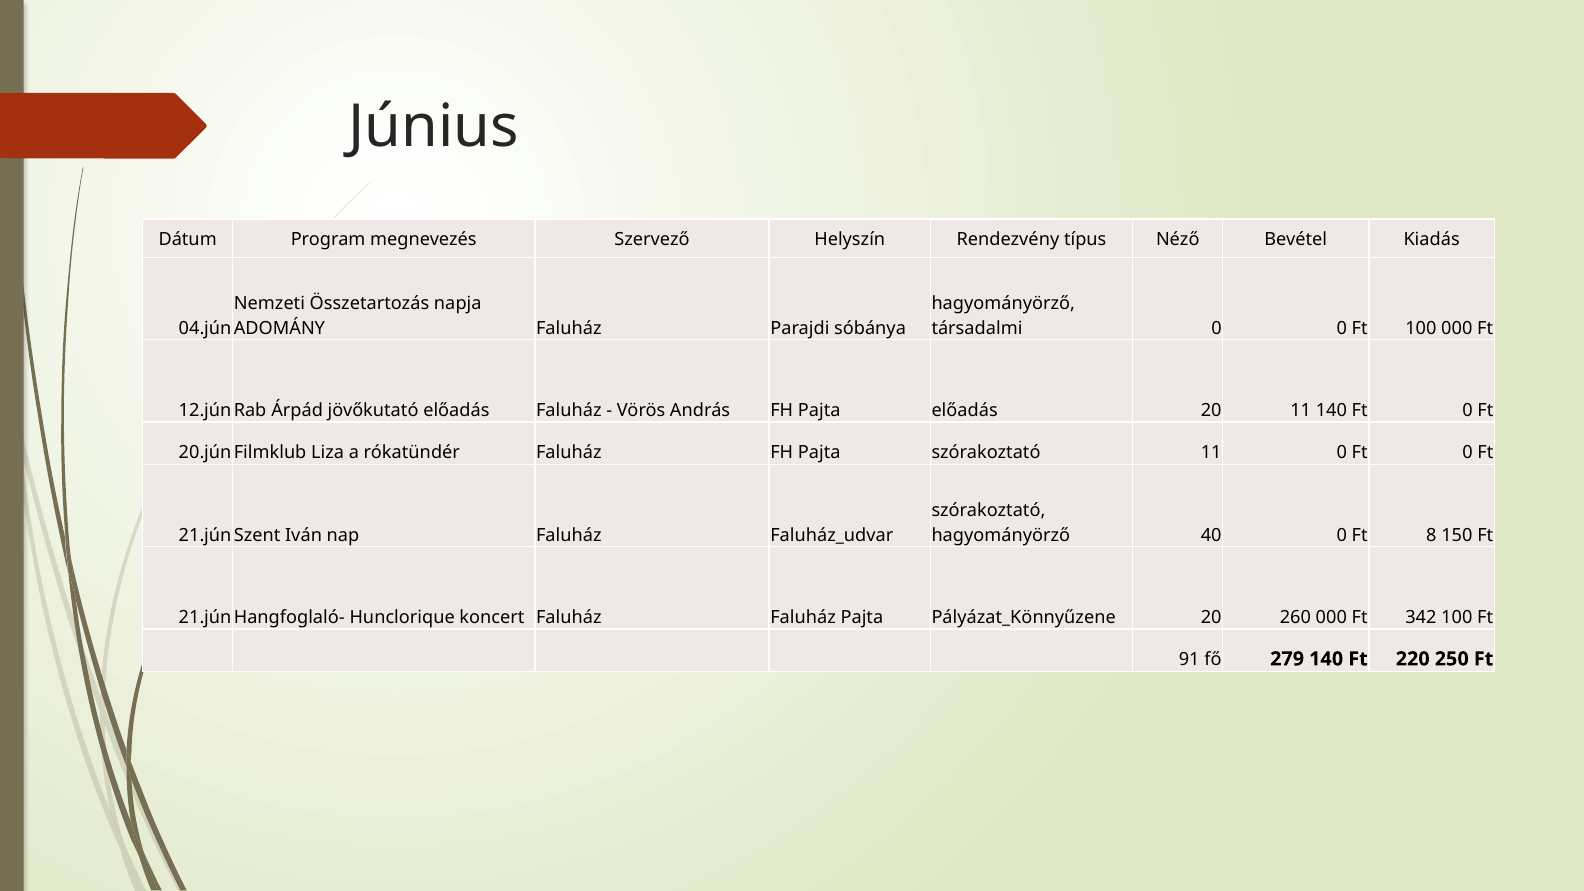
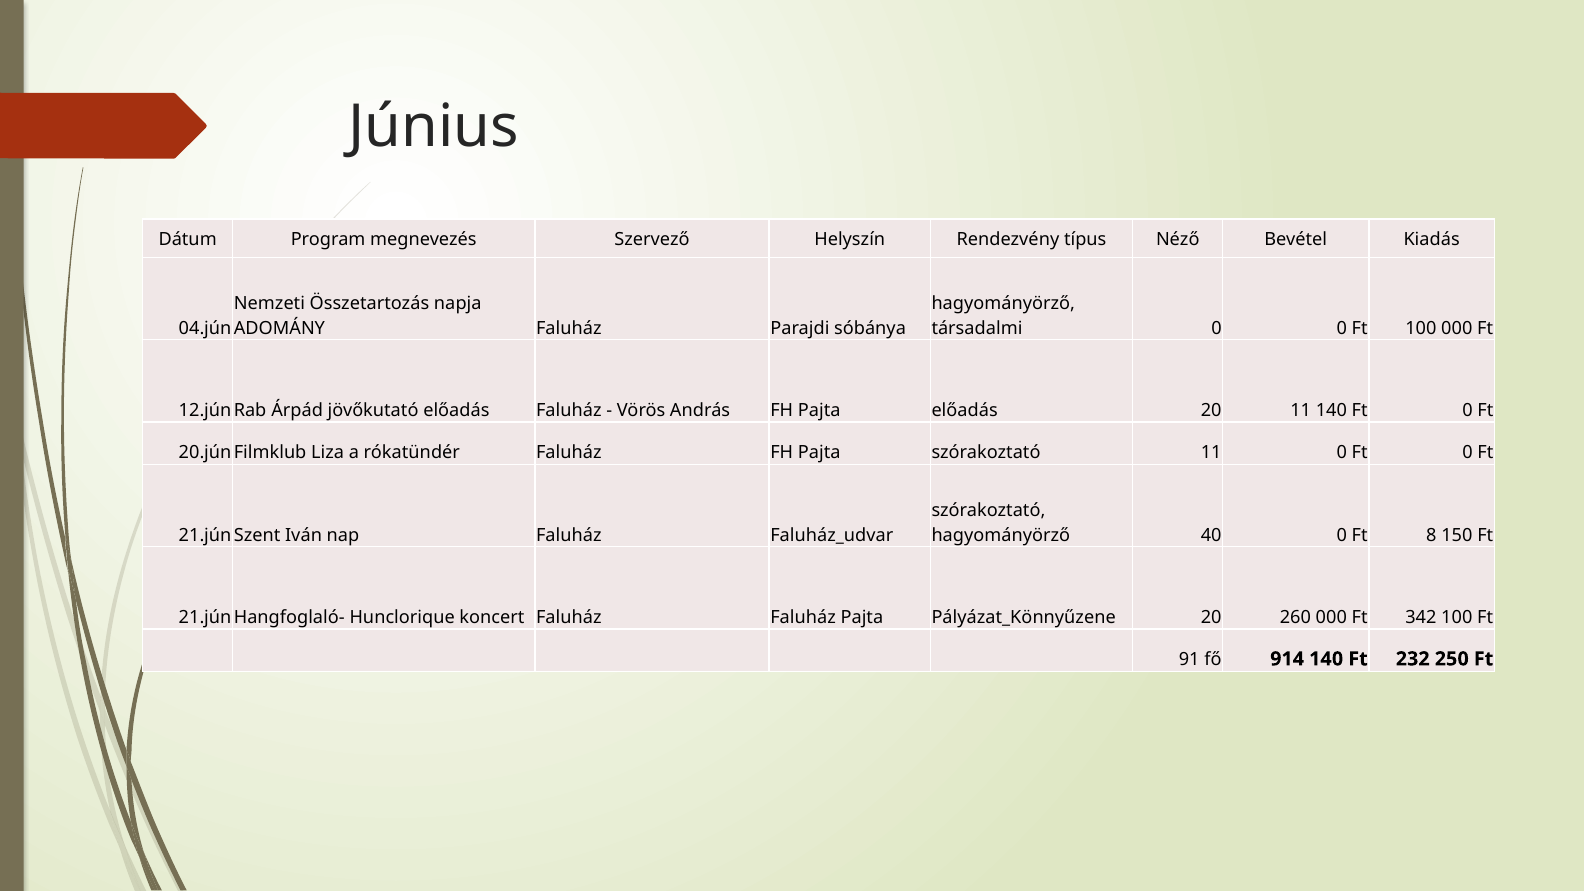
279: 279 -> 914
220: 220 -> 232
